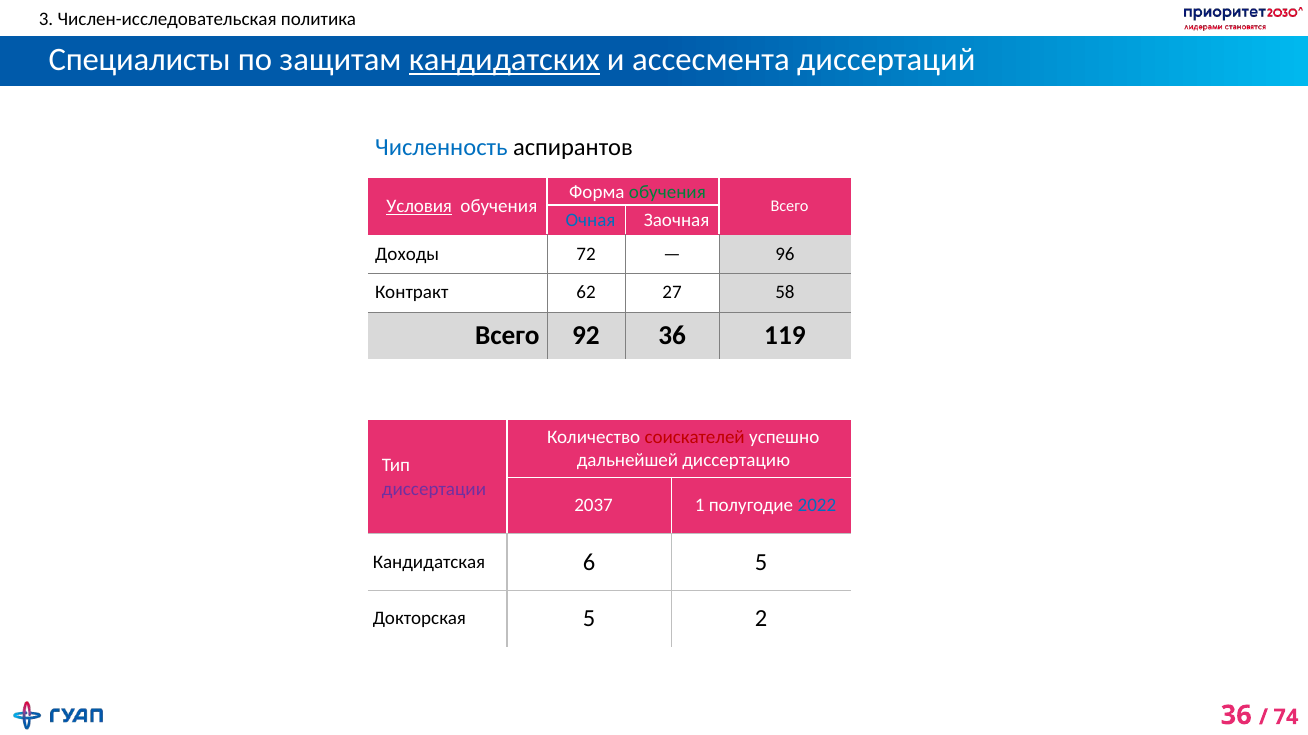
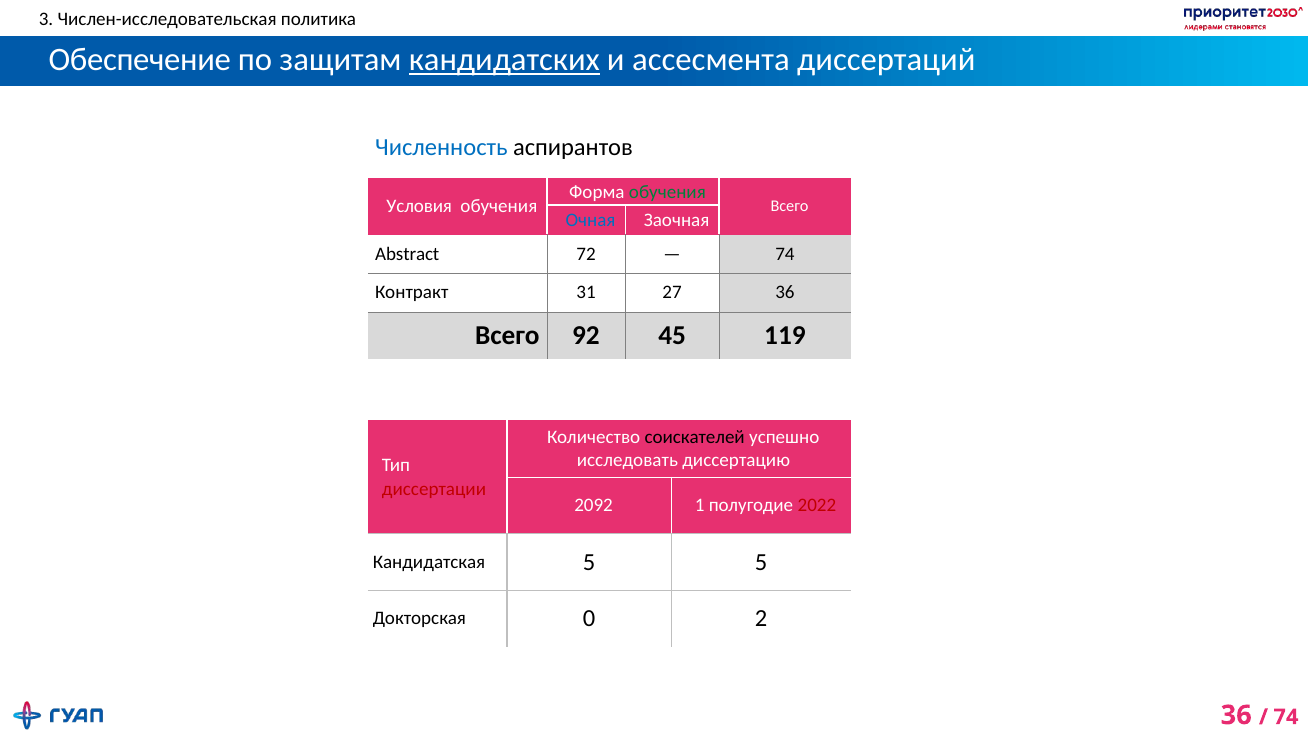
Специалисты: Специалисты -> Обеспечение
Условия underline: present -> none
Доходы: Доходы -> Abstract
96 at (785, 254): 96 -> 74
62: 62 -> 31
27 58: 58 -> 36
92 36: 36 -> 45
соискателей colour: red -> black
дальнейшей: дальнейшей -> исследовать
диссертации colour: purple -> red
2037: 2037 -> 2092
2022 colour: blue -> red
Кандидатская 6: 6 -> 5
Докторская 5: 5 -> 0
